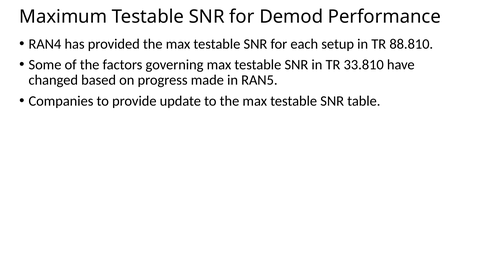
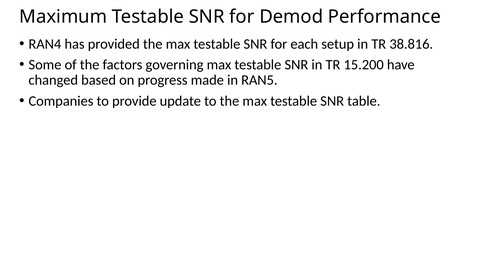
88.810: 88.810 -> 38.816
33.810: 33.810 -> 15.200
